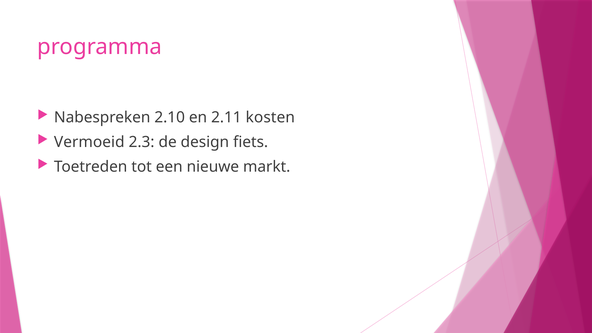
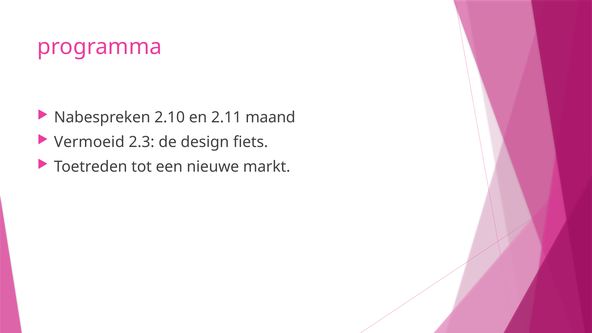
kosten: kosten -> maand
